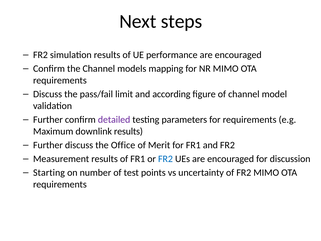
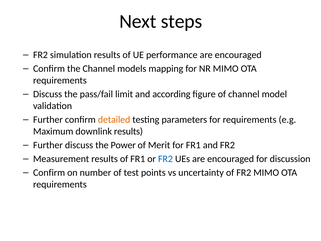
detailed colour: purple -> orange
Office: Office -> Power
Starting at (49, 172): Starting -> Confirm
